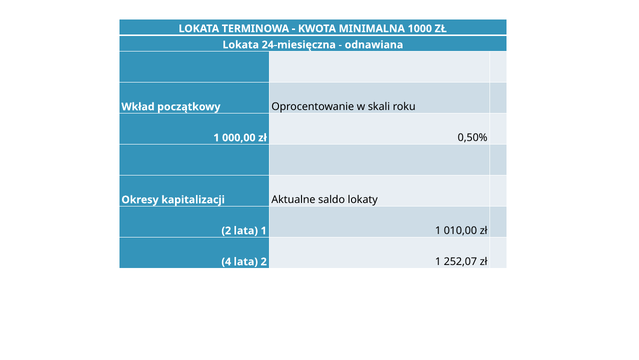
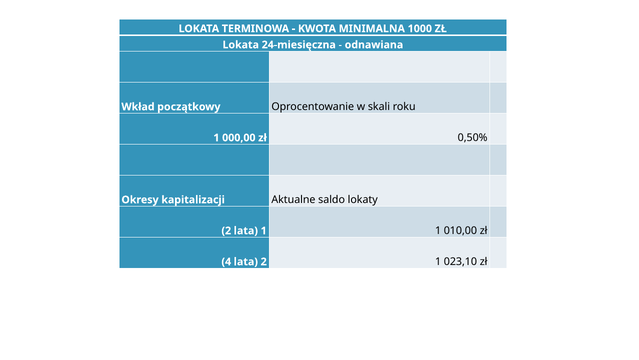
252,07: 252,07 -> 023,10
